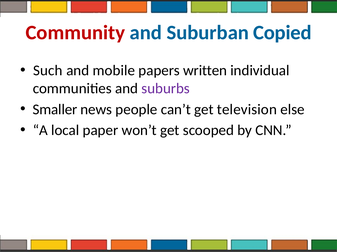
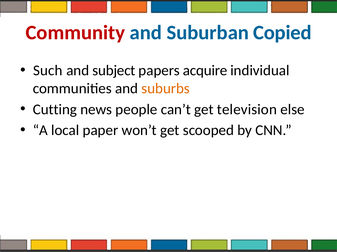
mobile: mobile -> subject
written: written -> acquire
suburbs colour: purple -> orange
Smaller: Smaller -> Cutting
